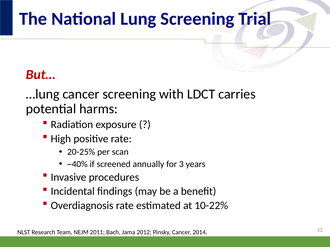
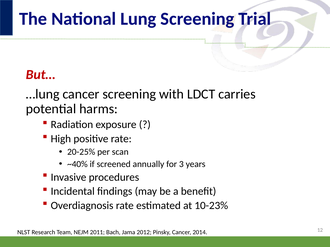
10-22%: 10-22% -> 10-23%
